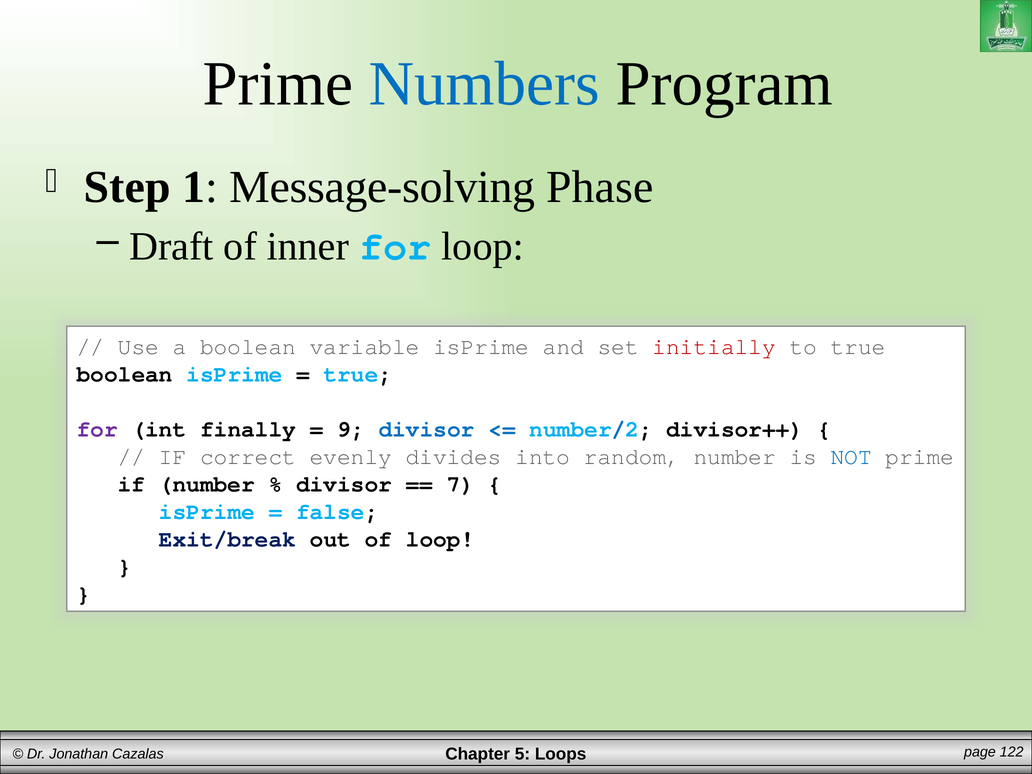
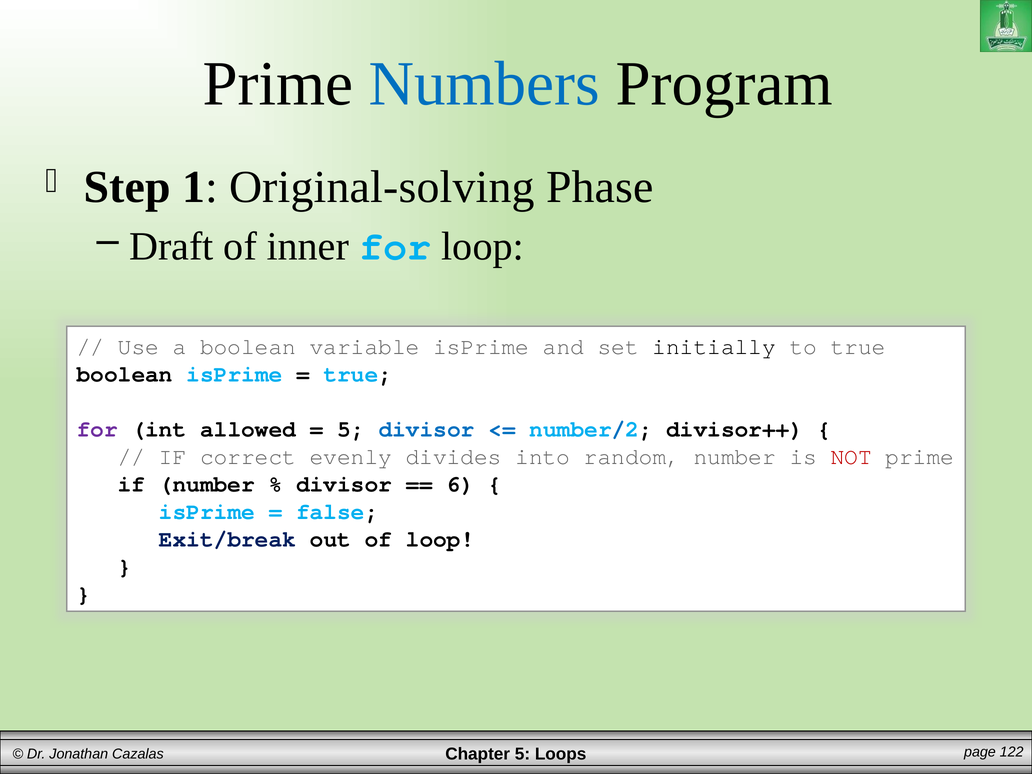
Message-solving: Message-solving -> Original-solving
initially colour: red -> black
finally: finally -> allowed
9 at (351, 429): 9 -> 5
NOT colour: blue -> red
7: 7 -> 6
